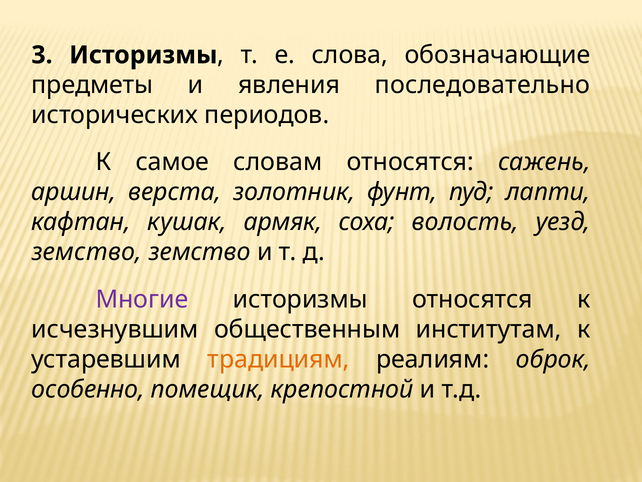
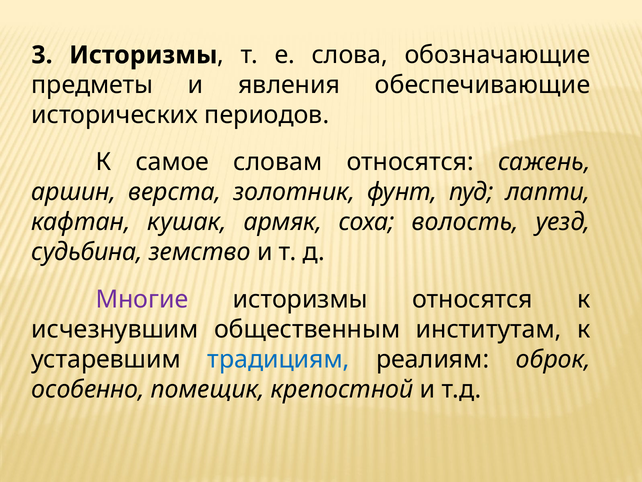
последовательно: последовательно -> обеспечивающие
земство at (87, 252): земство -> судьбина
традициям colour: orange -> blue
